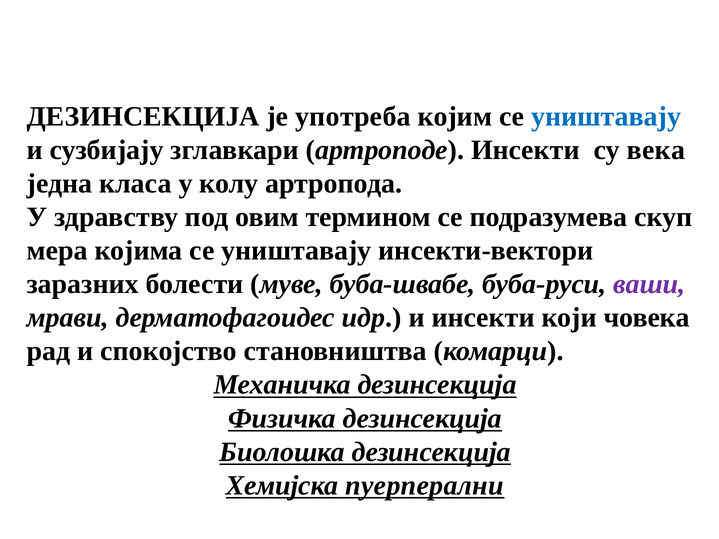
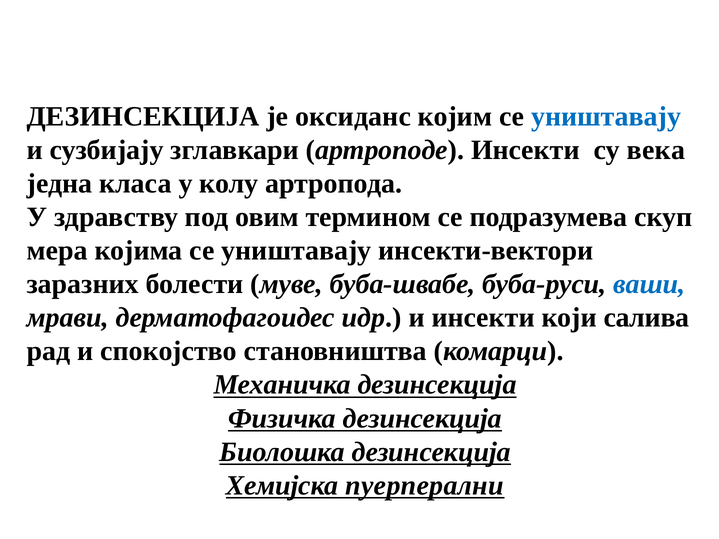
употреба: употреба -> оксиданс
ваши colour: purple -> blue
човека: човека -> салива
